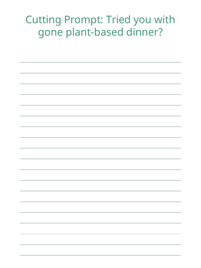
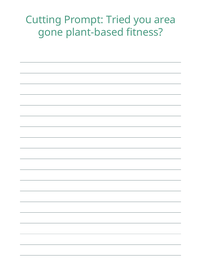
with: with -> area
dinner: dinner -> fitness
